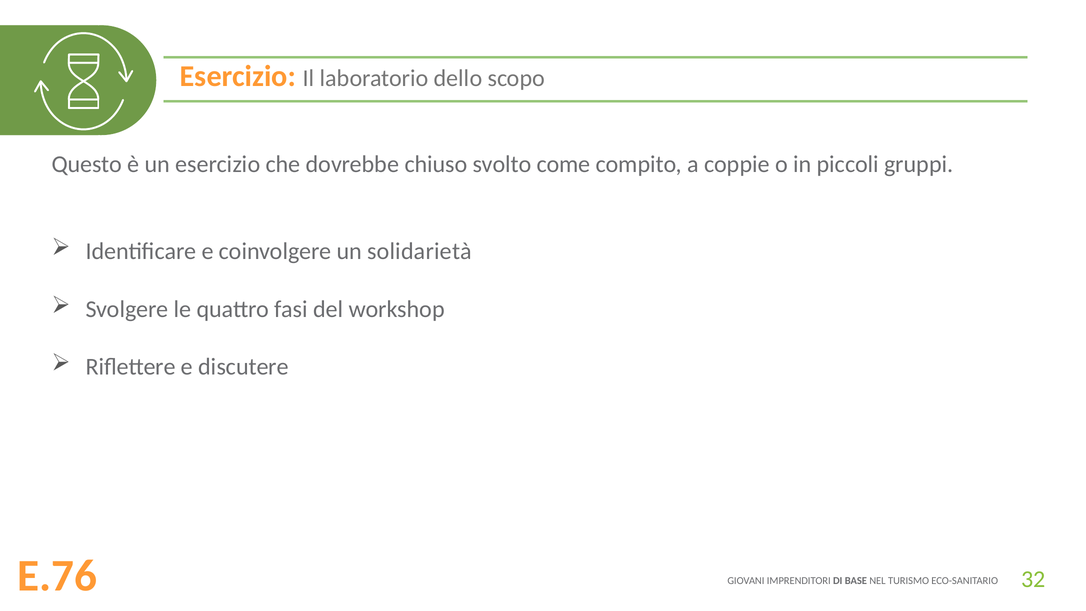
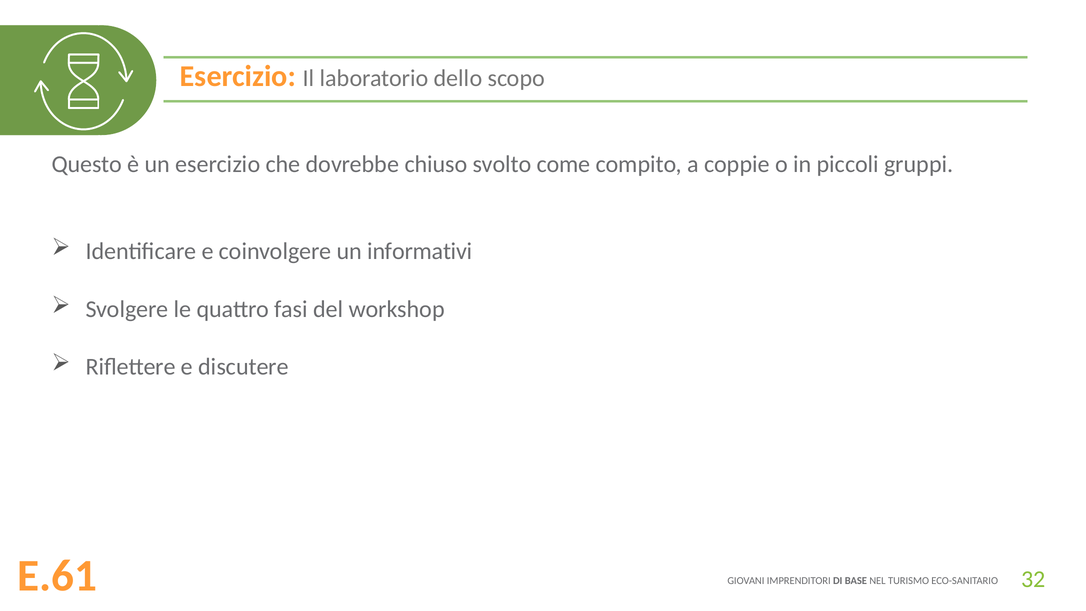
solidarietà: solidarietà -> informativi
E.76: E.76 -> E.61
